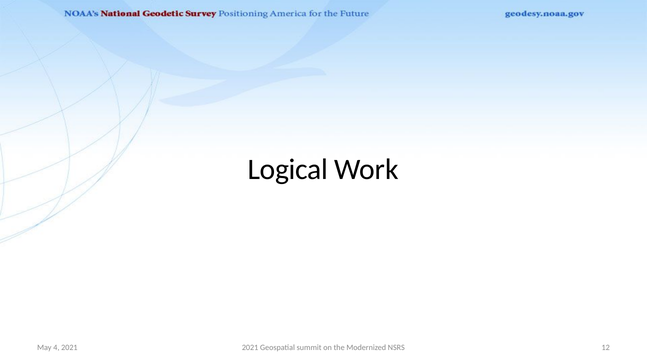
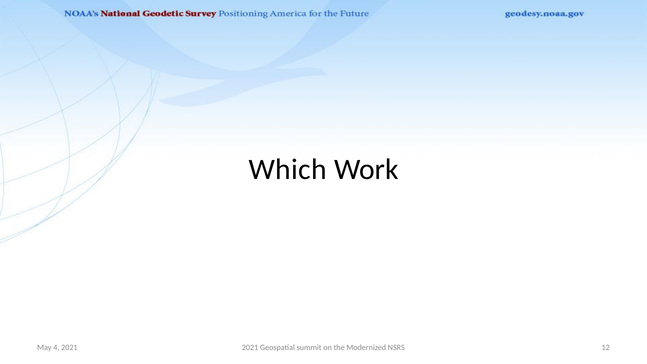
Logical: Logical -> Which
